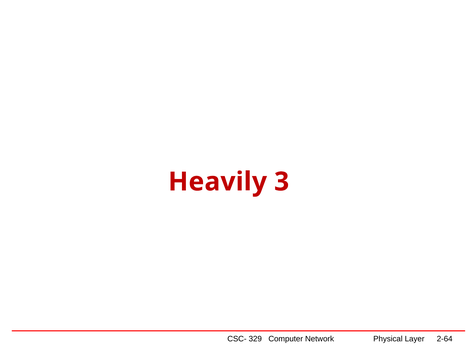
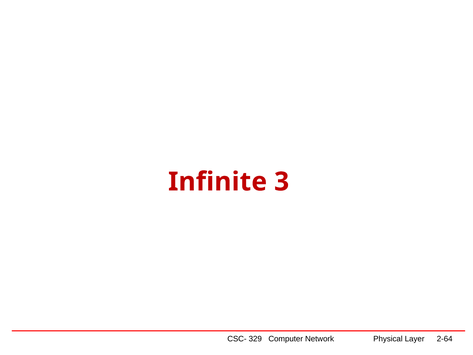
Heavily: Heavily -> Infinite
